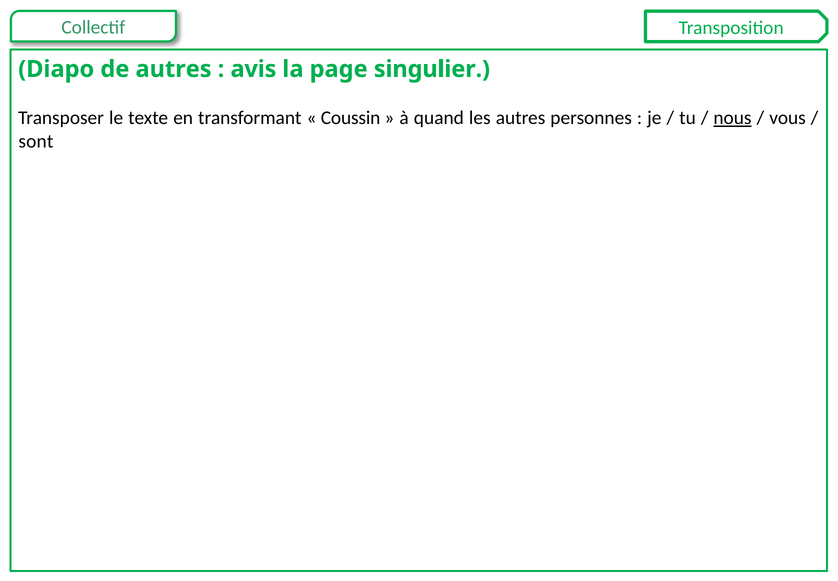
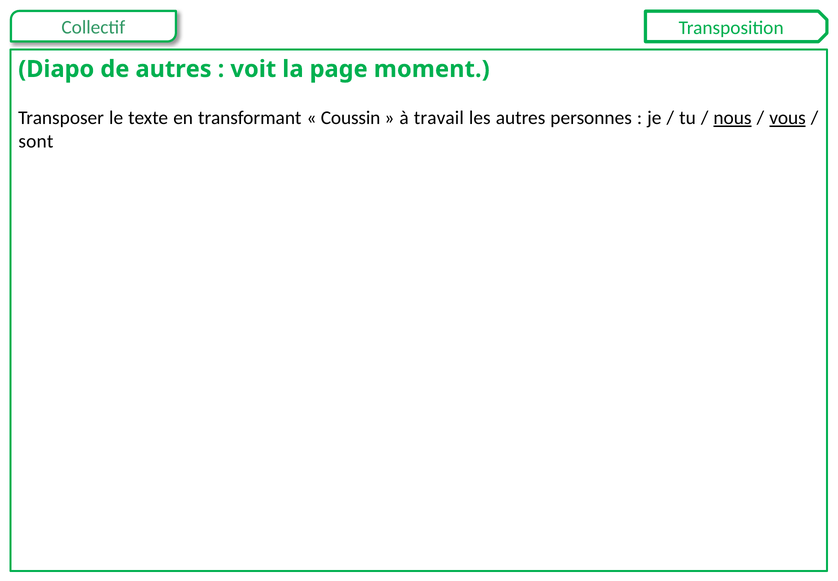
avis: avis -> voit
singulier: singulier -> moment
quand: quand -> travail
vous underline: none -> present
